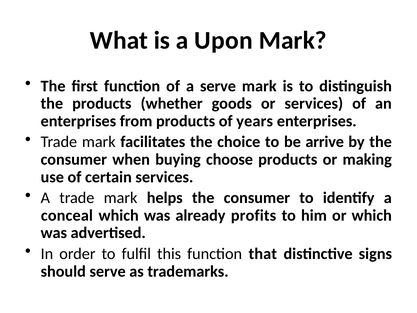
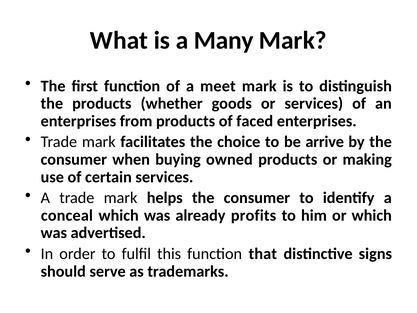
Upon: Upon -> Many
a serve: serve -> meet
years: years -> faced
choose: choose -> owned
